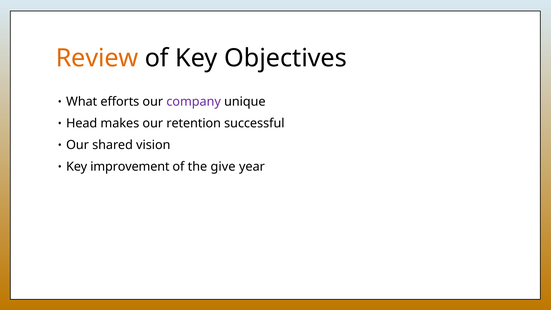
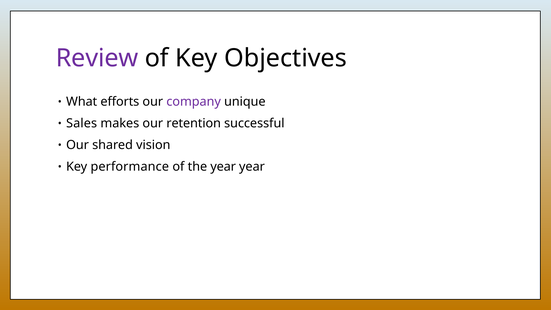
Review colour: orange -> purple
Head: Head -> Sales
improvement: improvement -> performance
the give: give -> year
